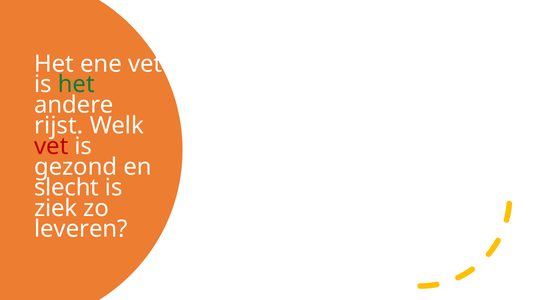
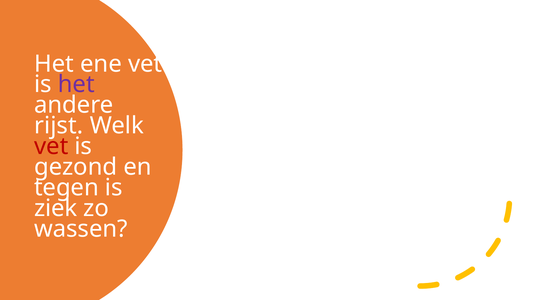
het at (76, 85) colour: green -> purple
slecht: slecht -> tegen
leveren: leveren -> wassen
